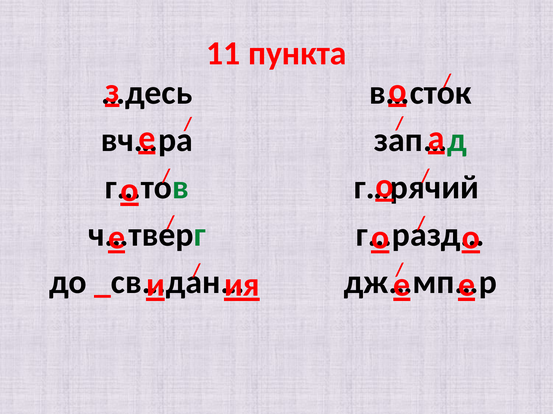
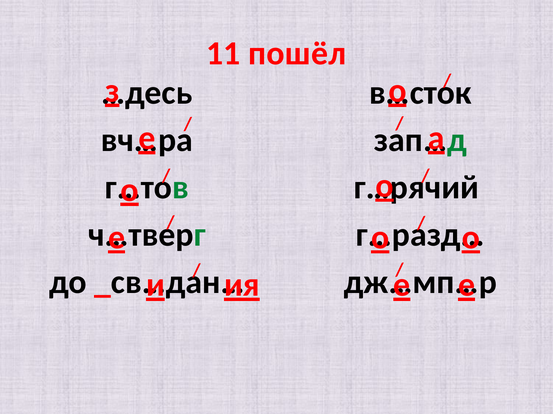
пункта: пункта -> пошёл
